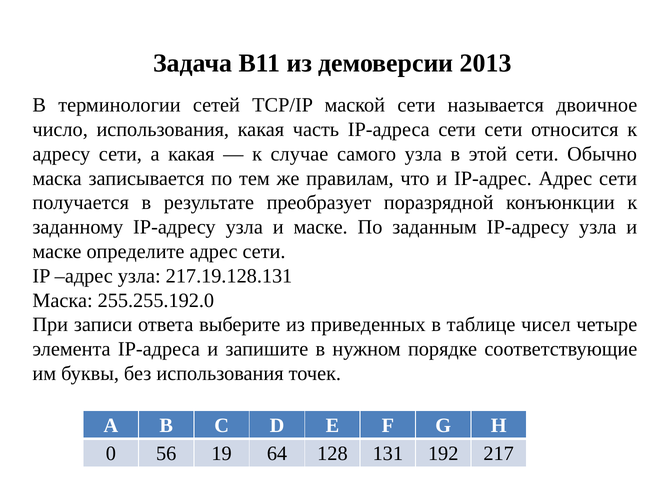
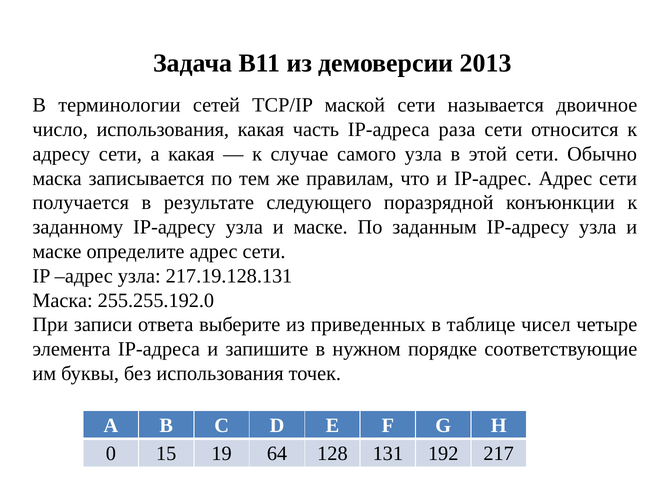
IP-адреса сети: сети -> раза
преобразует: преобразует -> следующего
56: 56 -> 15
